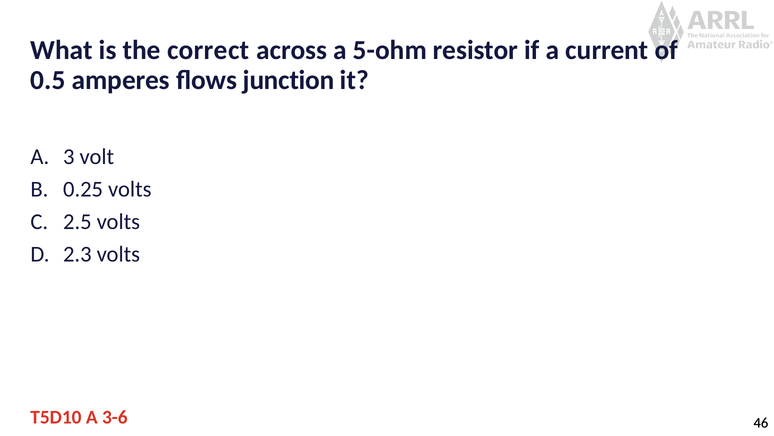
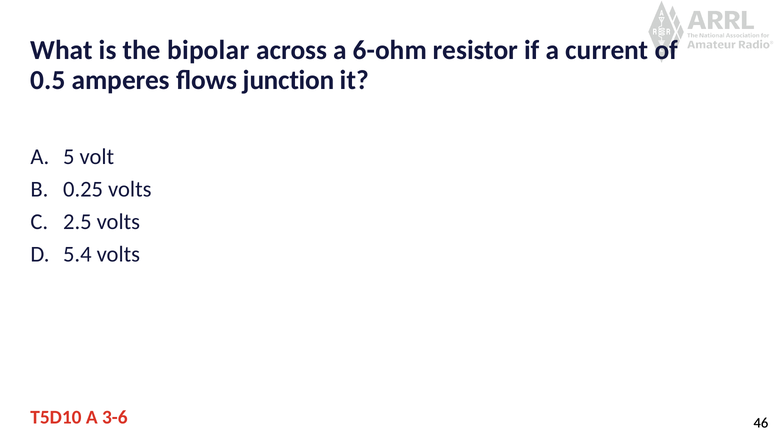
correct: correct -> bipolar
5-ohm: 5-ohm -> 6-ohm
3: 3 -> 5
2.3: 2.3 -> 5.4
